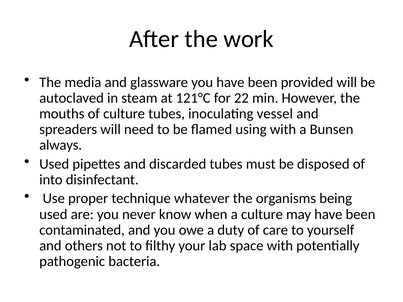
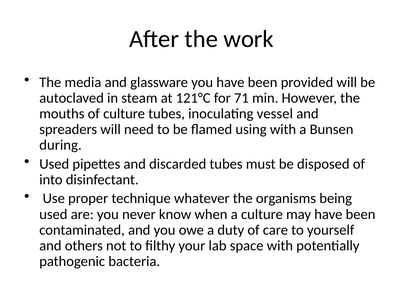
22: 22 -> 71
always: always -> during
